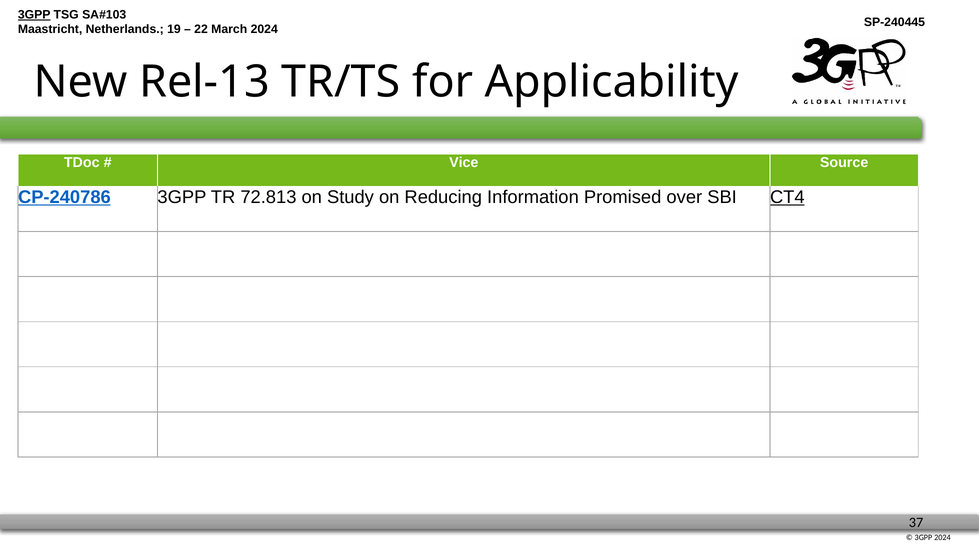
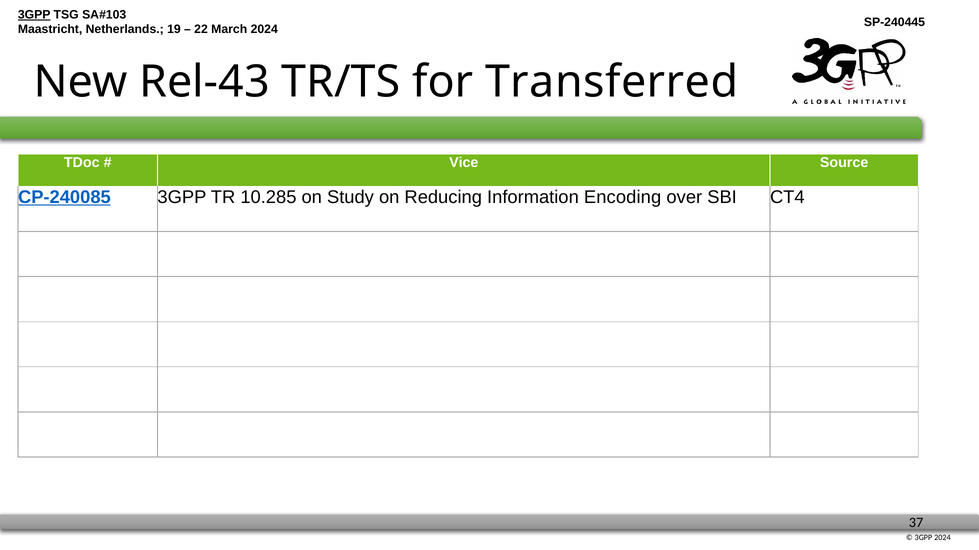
Rel-13: Rel-13 -> Rel-43
Applicability: Applicability -> Transferred
CP-240786: CP-240786 -> CP-240085
72.813: 72.813 -> 10.285
Promised: Promised -> Encoding
CT4 underline: present -> none
